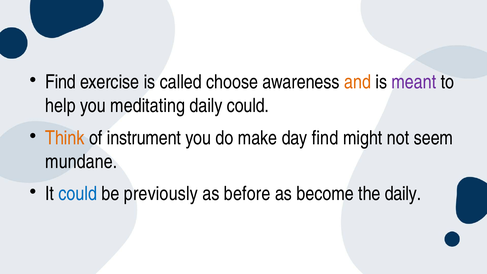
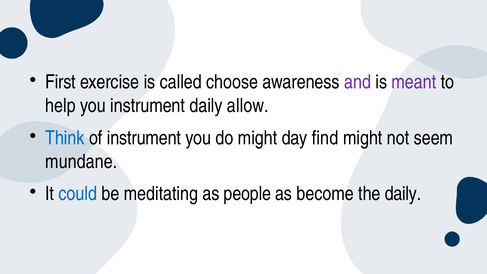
Find at (61, 82): Find -> First
and colour: orange -> purple
you meditating: meditating -> instrument
daily could: could -> allow
Think colour: orange -> blue
do make: make -> might
previously: previously -> meditating
before: before -> people
